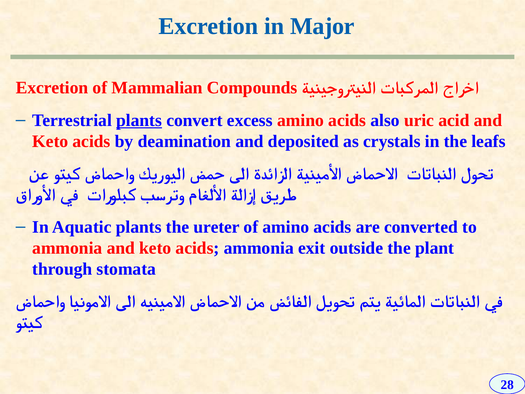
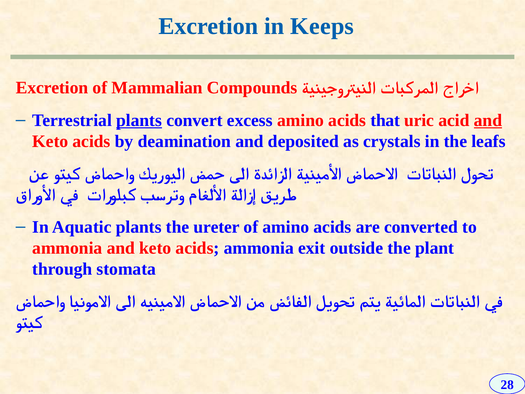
Major: Major -> Keeps
also: also -> that
and at (488, 120) underline: none -> present
